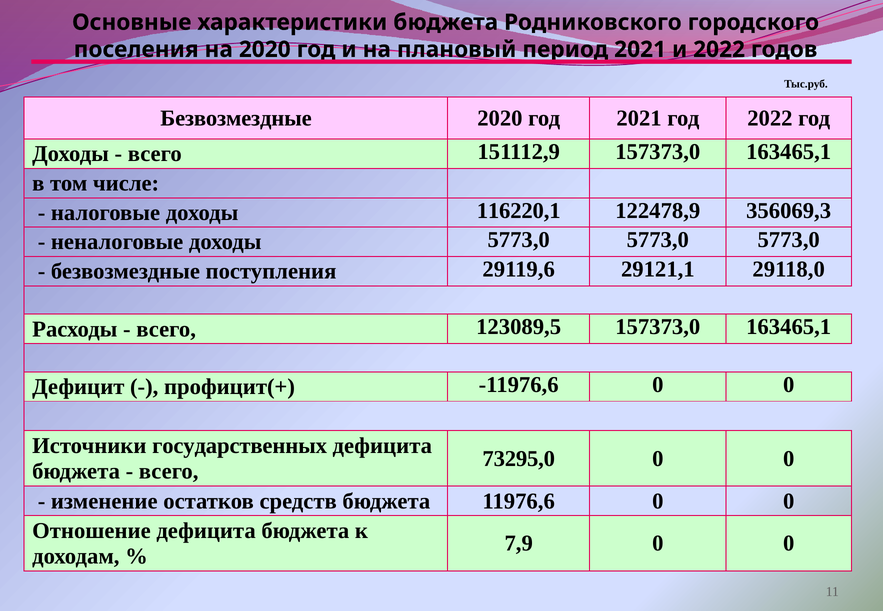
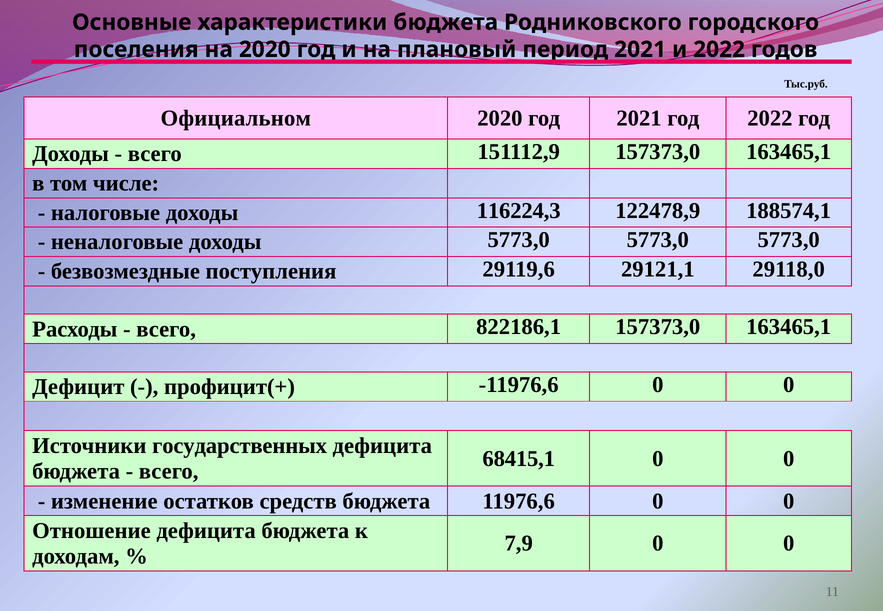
Безвозмездные at (236, 118): Безвозмездные -> Официальном
116220,1: 116220,1 -> 116224,3
356069,3: 356069,3 -> 188574,1
123089,5: 123089,5 -> 822186,1
73295,0: 73295,0 -> 68415,1
